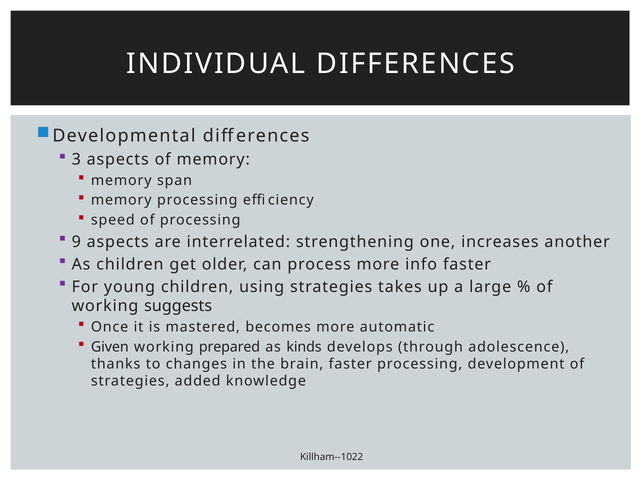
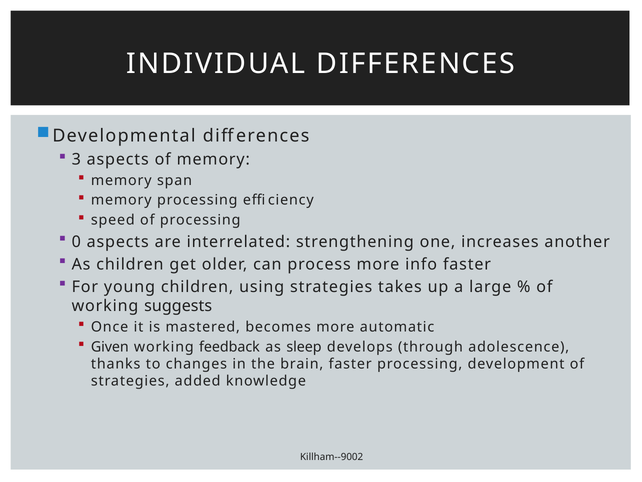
9: 9 -> 0
prepared: prepared -> feedback
kinds: kinds -> sleep
Killham--1022: Killham--1022 -> Killham--9002
